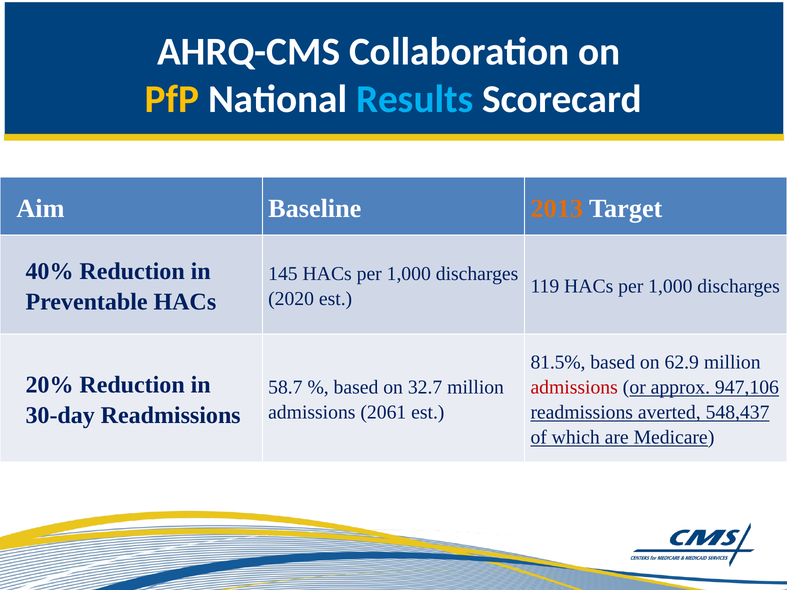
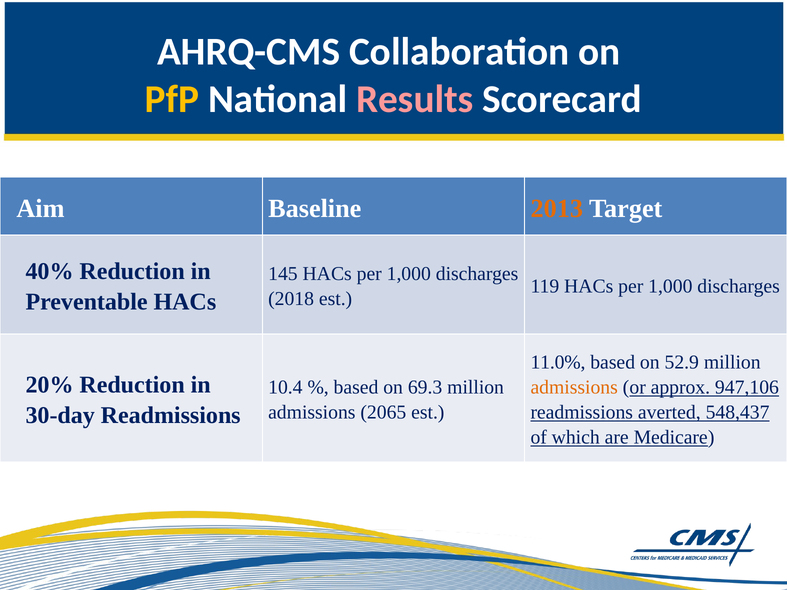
Results colour: light blue -> pink
2020: 2020 -> 2018
81.5%: 81.5% -> 11.0%
62.9: 62.9 -> 52.9
58.7: 58.7 -> 10.4
32.7: 32.7 -> 69.3
admissions at (574, 388) colour: red -> orange
2061: 2061 -> 2065
